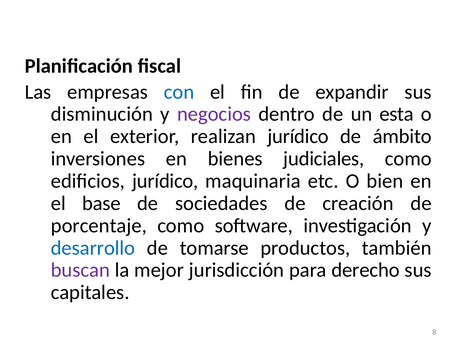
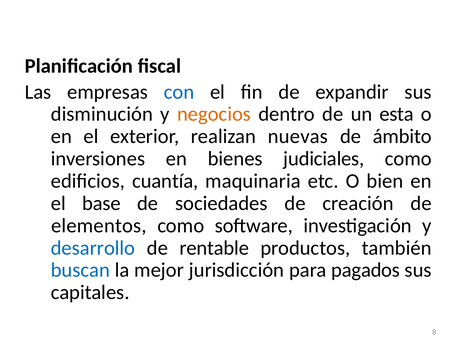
negocios colour: purple -> orange
realizan jurídico: jurídico -> nuevas
edificios jurídico: jurídico -> cuantía
porcentaje: porcentaje -> elementos
tomarse: tomarse -> rentable
buscan colour: purple -> blue
derecho: derecho -> pagados
